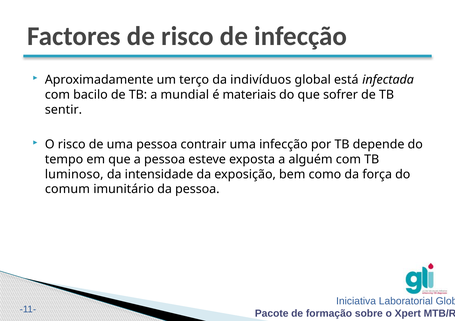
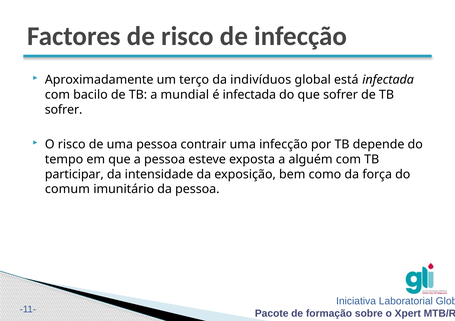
é materiais: materiais -> infectada
sentir at (63, 110): sentir -> sofrer
luminoso: luminoso -> participar
